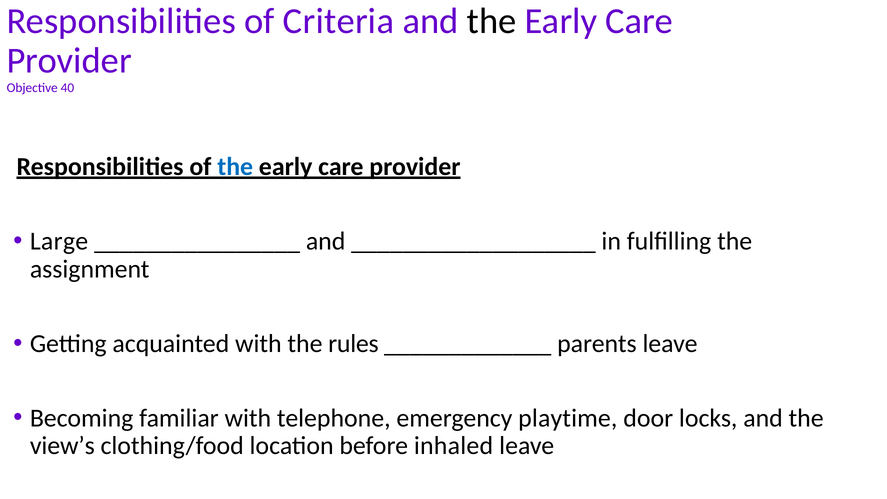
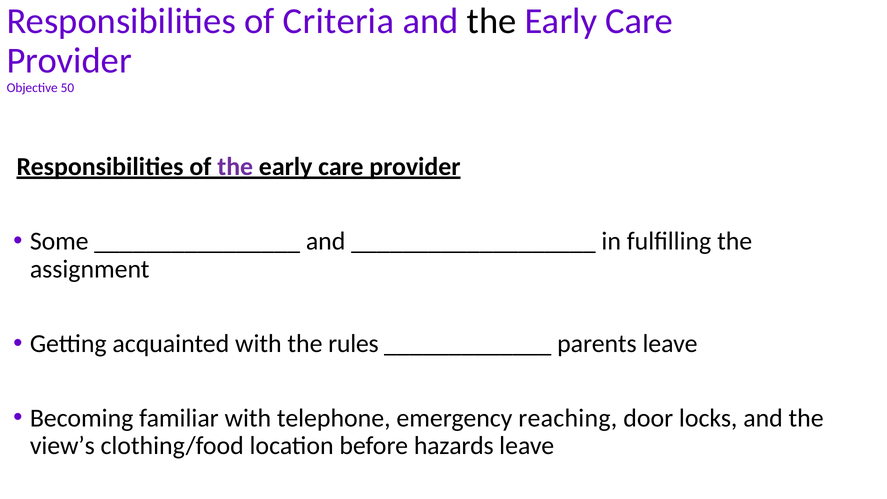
40: 40 -> 50
the at (235, 167) colour: blue -> purple
Large: Large -> Some
playtime: playtime -> reaching
inhaled: inhaled -> hazards
